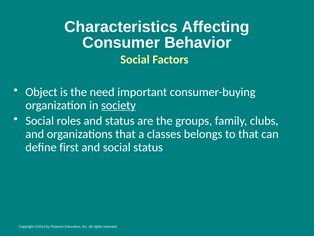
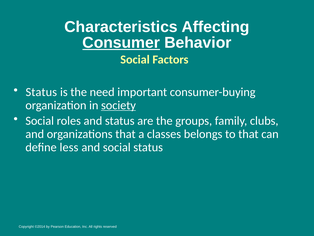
Consumer underline: none -> present
Object at (41, 92): Object -> Status
first: first -> less
